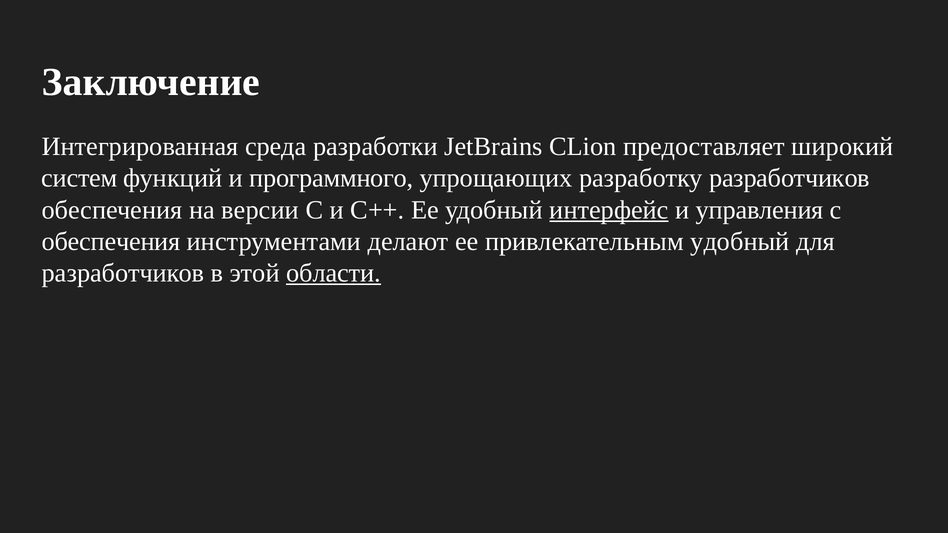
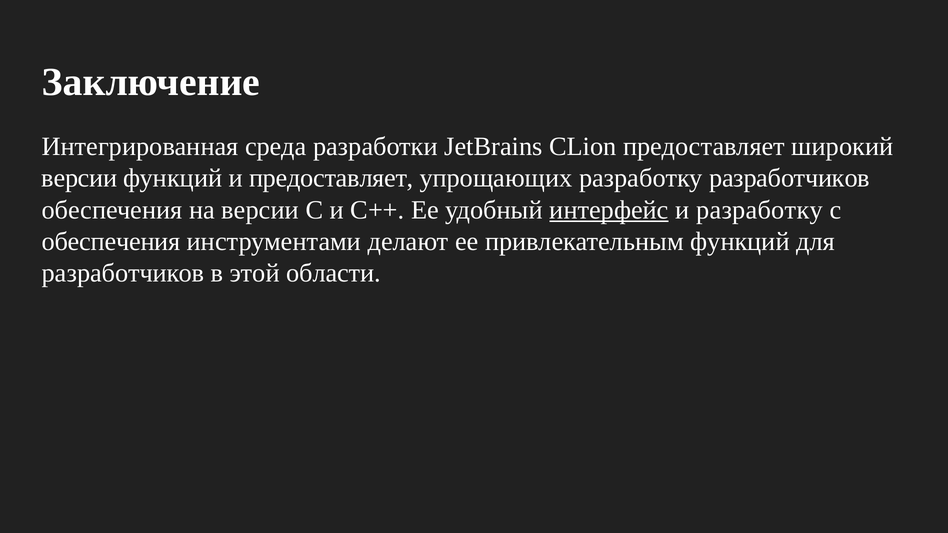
систем at (79, 178): систем -> версии
и программного: программного -> предоставляет
и управления: управления -> разработку
привлекательным удобный: удобный -> функций
области underline: present -> none
